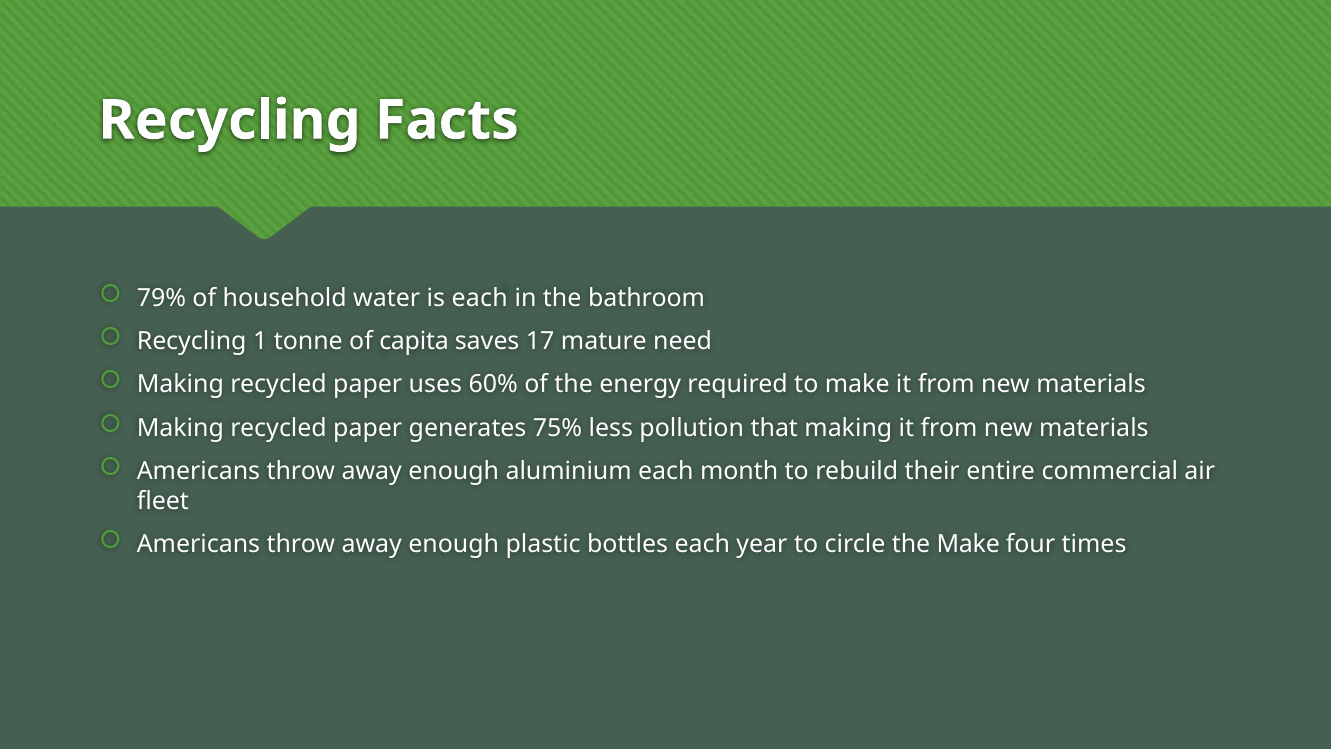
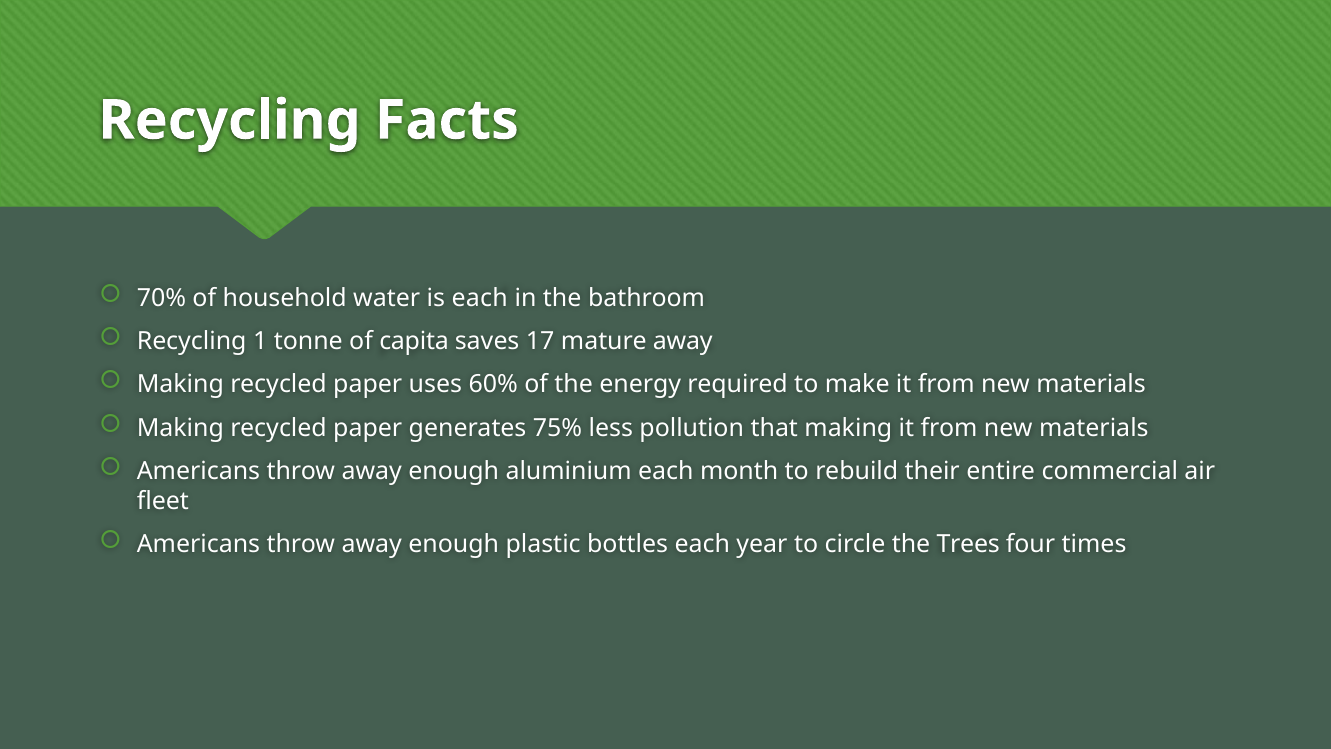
79%: 79% -> 70%
mature need: need -> away
the Make: Make -> Trees
